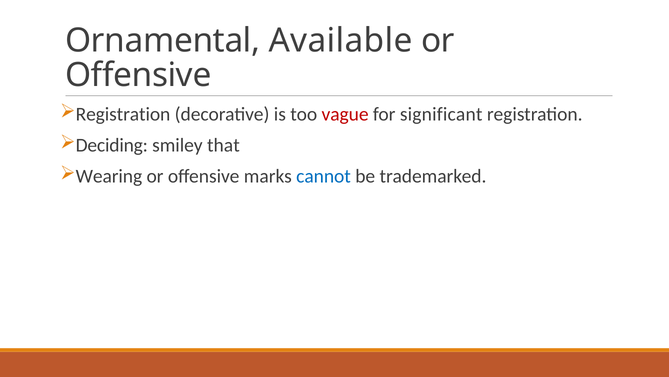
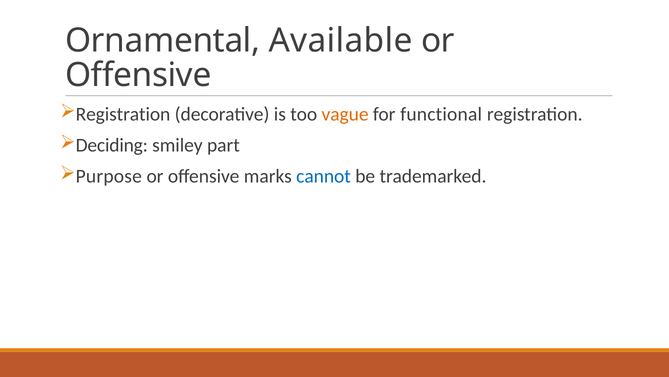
vague colour: red -> orange
significant: significant -> functional
that: that -> part
Wearing: Wearing -> Purpose
